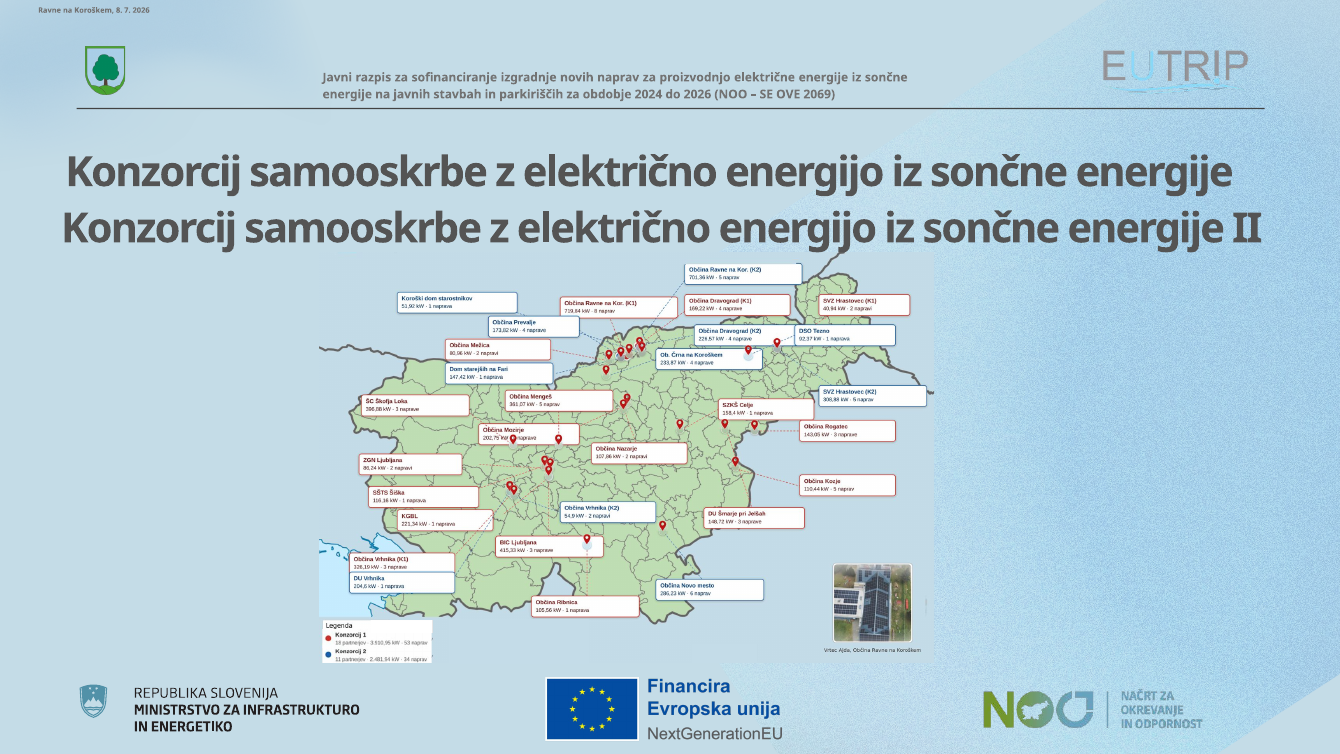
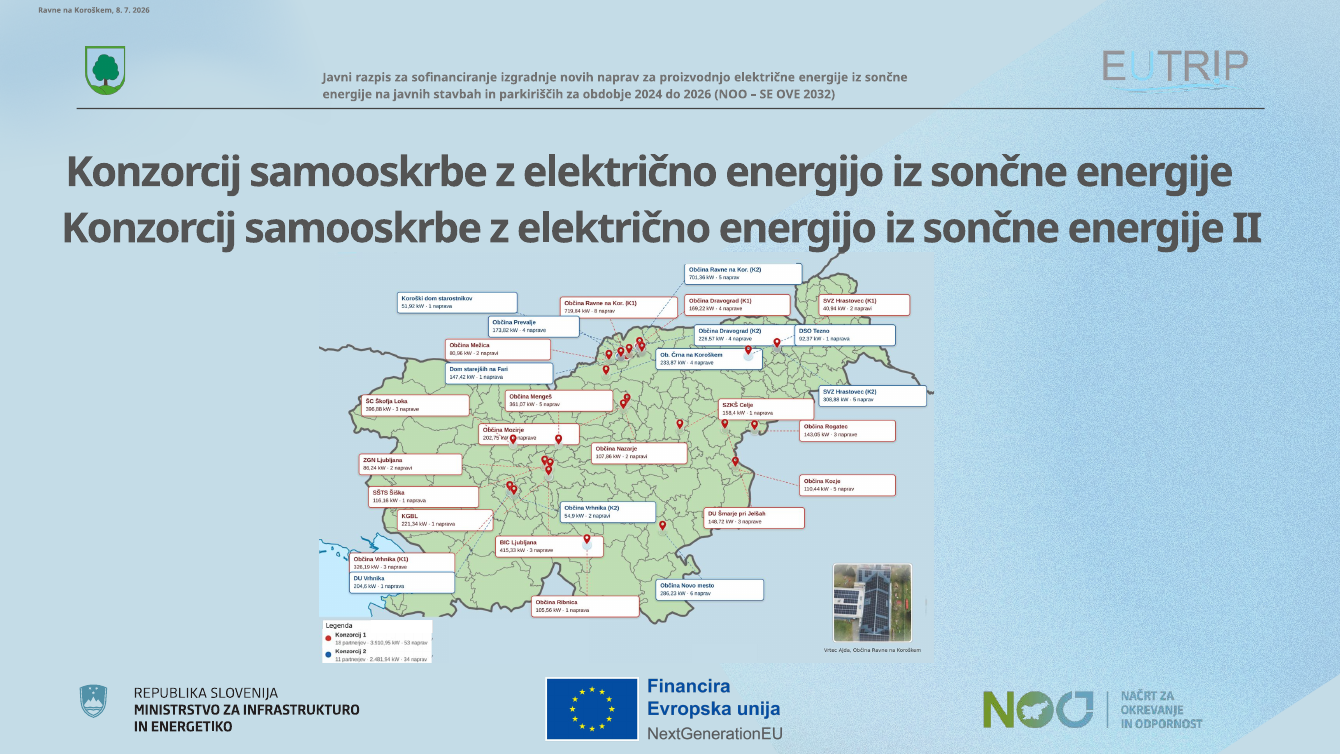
2069: 2069 -> 2032
